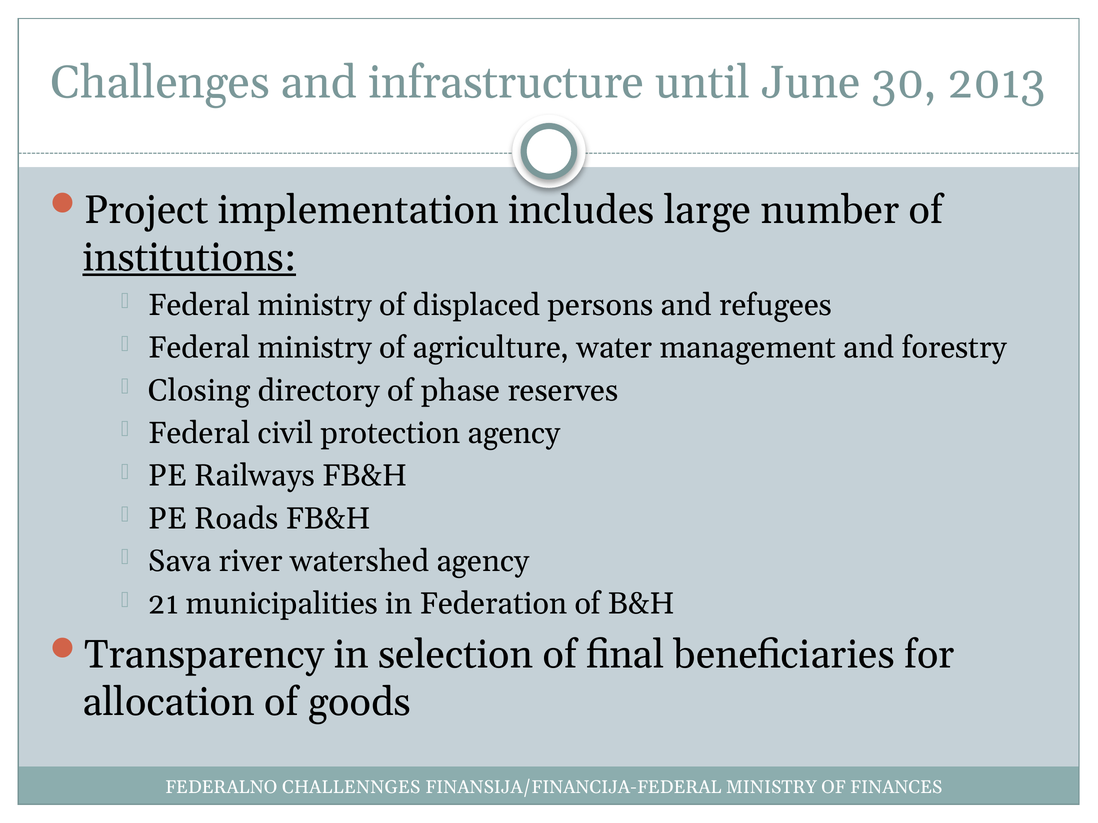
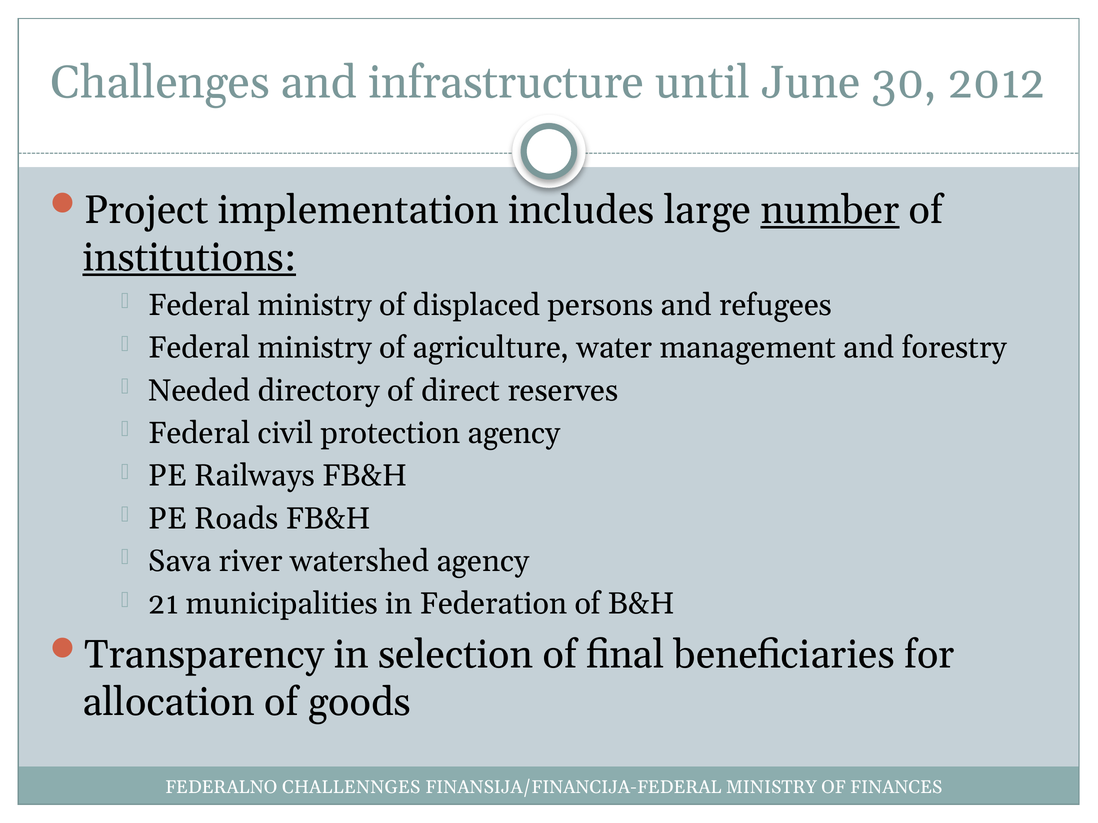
2013: 2013 -> 2012
number underline: none -> present
Closing: Closing -> Needed
phase: phase -> direct
